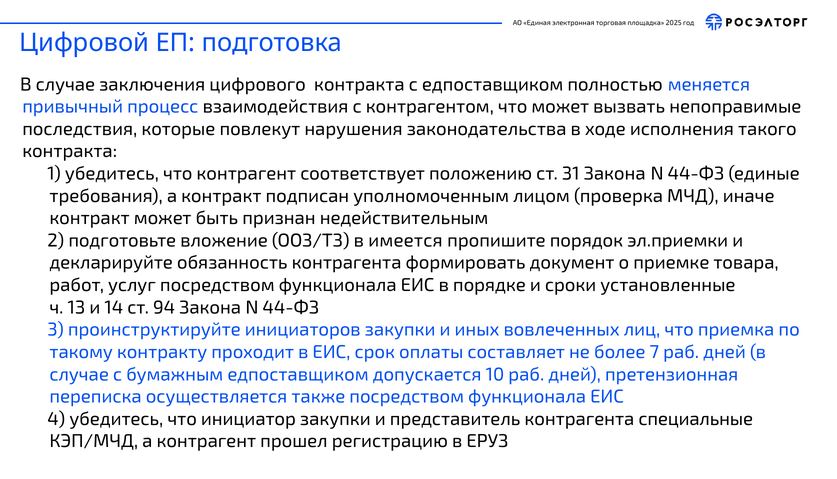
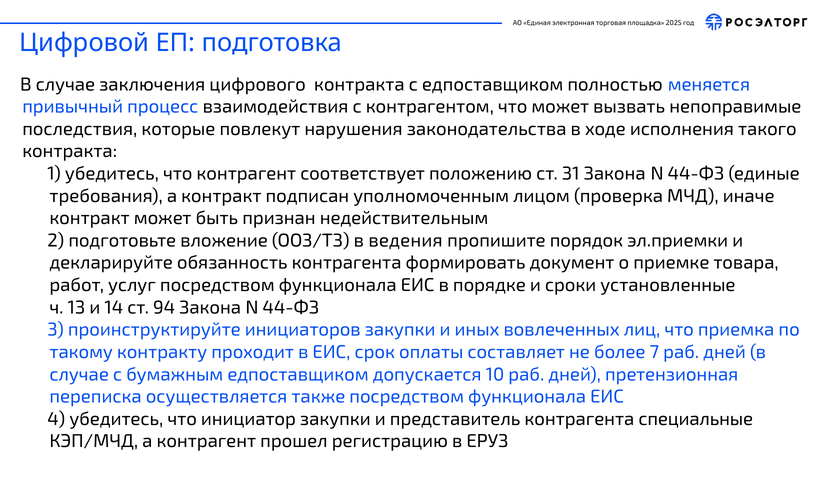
имеется: имеется -> ведения
